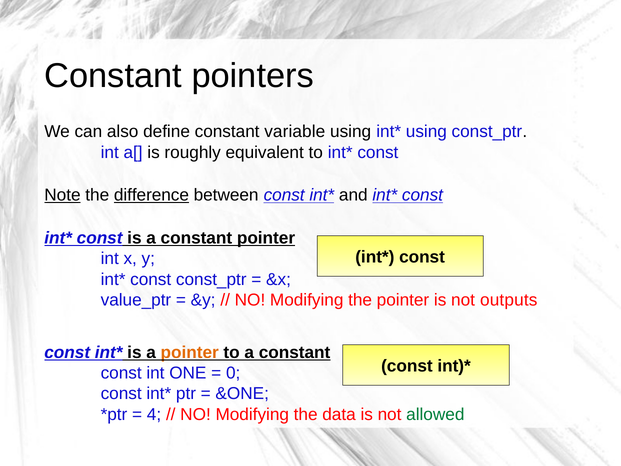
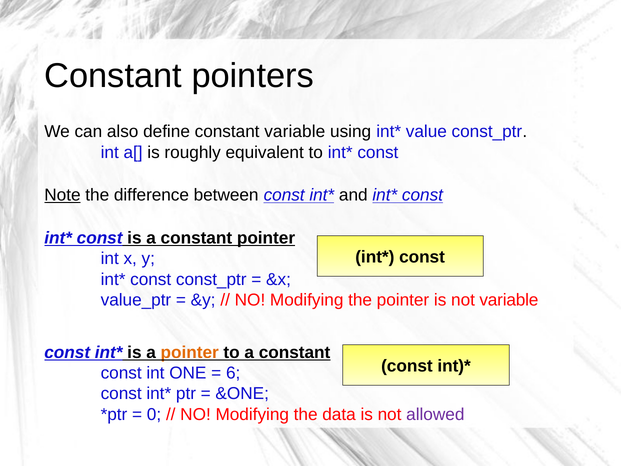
using at (426, 132): using -> value
difference underline: present -> none
not outputs: outputs -> variable
0: 0 -> 6
4: 4 -> 0
allowed colour: green -> purple
